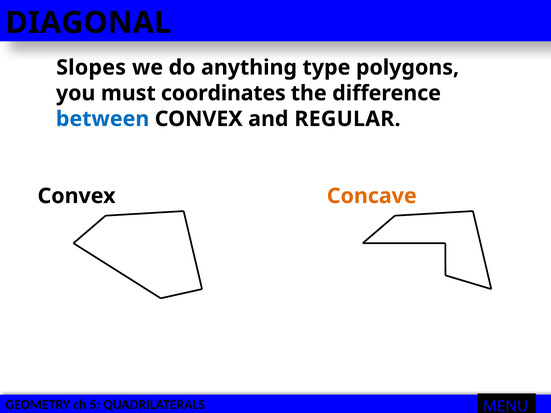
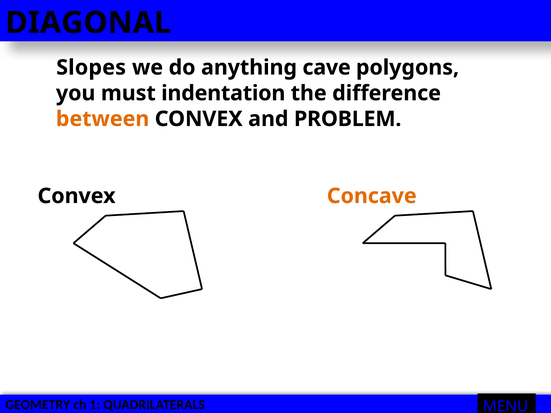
type: type -> cave
coordinates: coordinates -> indentation
between colour: blue -> orange
REGULAR: REGULAR -> PROBLEM
5: 5 -> 1
